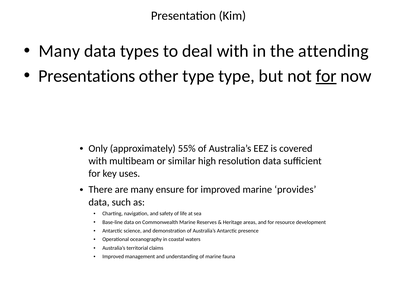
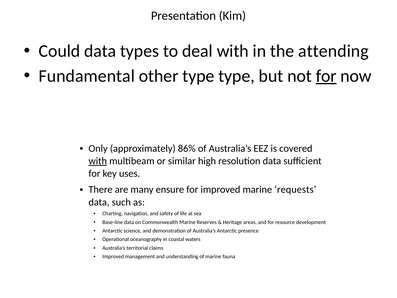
Many at (59, 51): Many -> Could
Presentations: Presentations -> Fundamental
55%: 55% -> 86%
with at (98, 161) underline: none -> present
provides: provides -> requests
